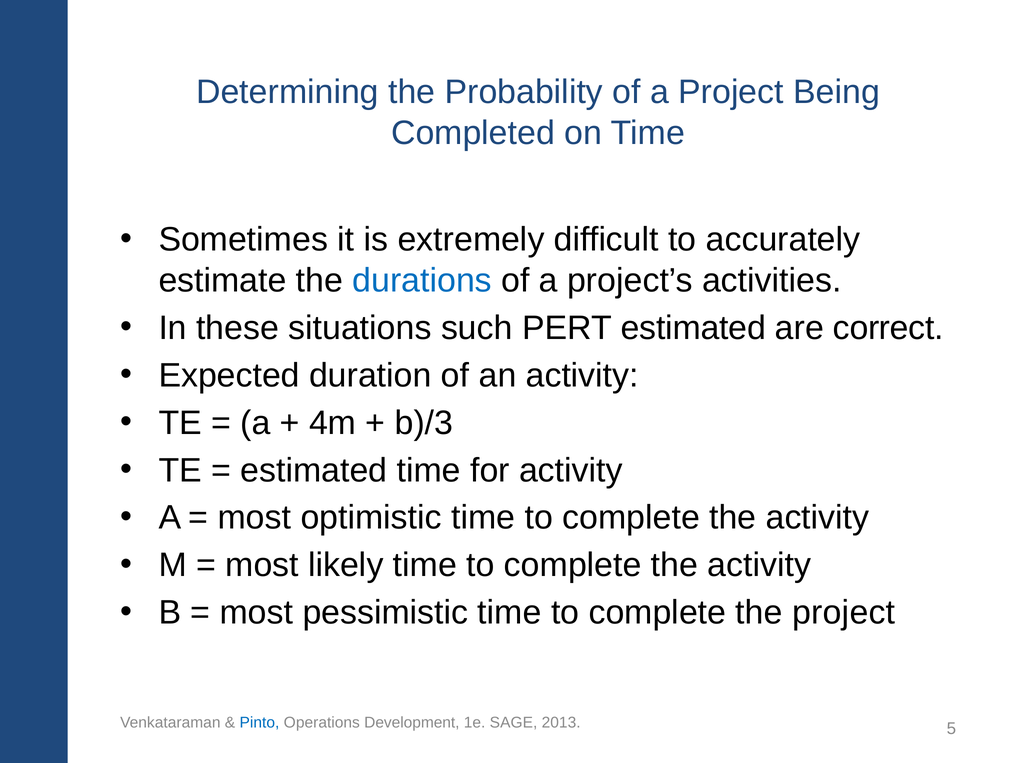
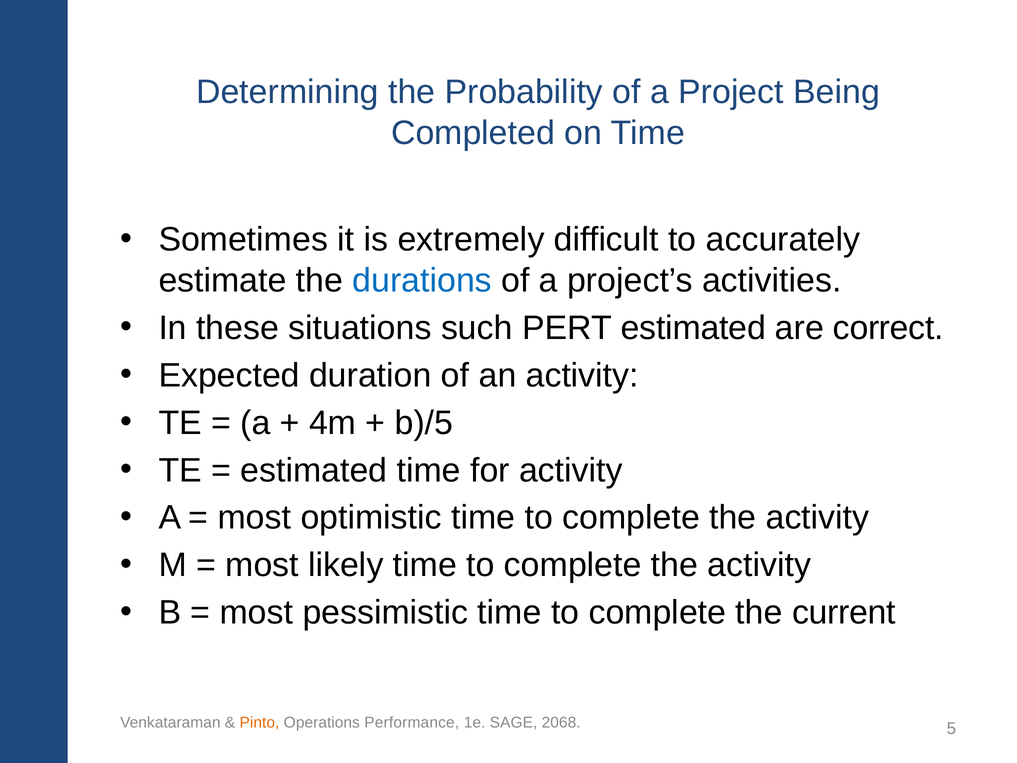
b)/3: b)/3 -> b)/5
the project: project -> current
Pinto colour: blue -> orange
Development: Development -> Performance
2013: 2013 -> 2068
